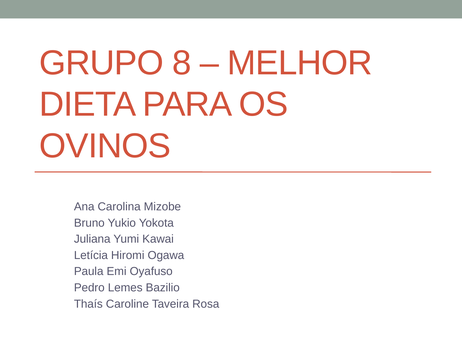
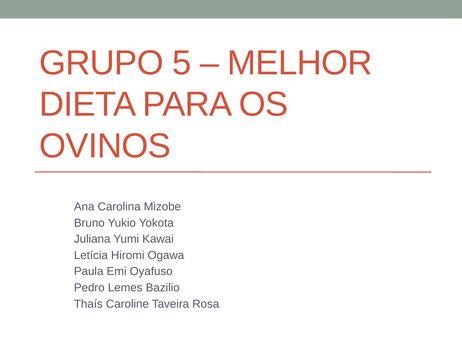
8: 8 -> 5
